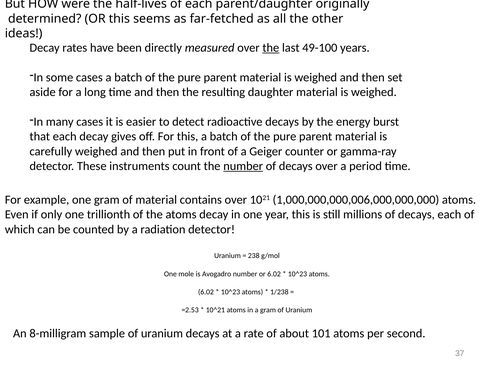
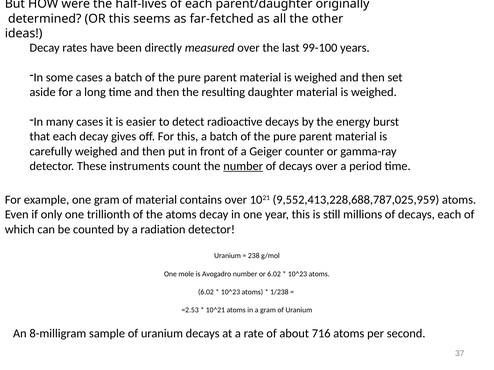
the at (271, 48) underline: present -> none
49-100: 49-100 -> 99-100
1,000,000,000,006,000,000,000: 1,000,000,000,006,000,000,000 -> 9,552,413,228,688,787,025,959
101: 101 -> 716
